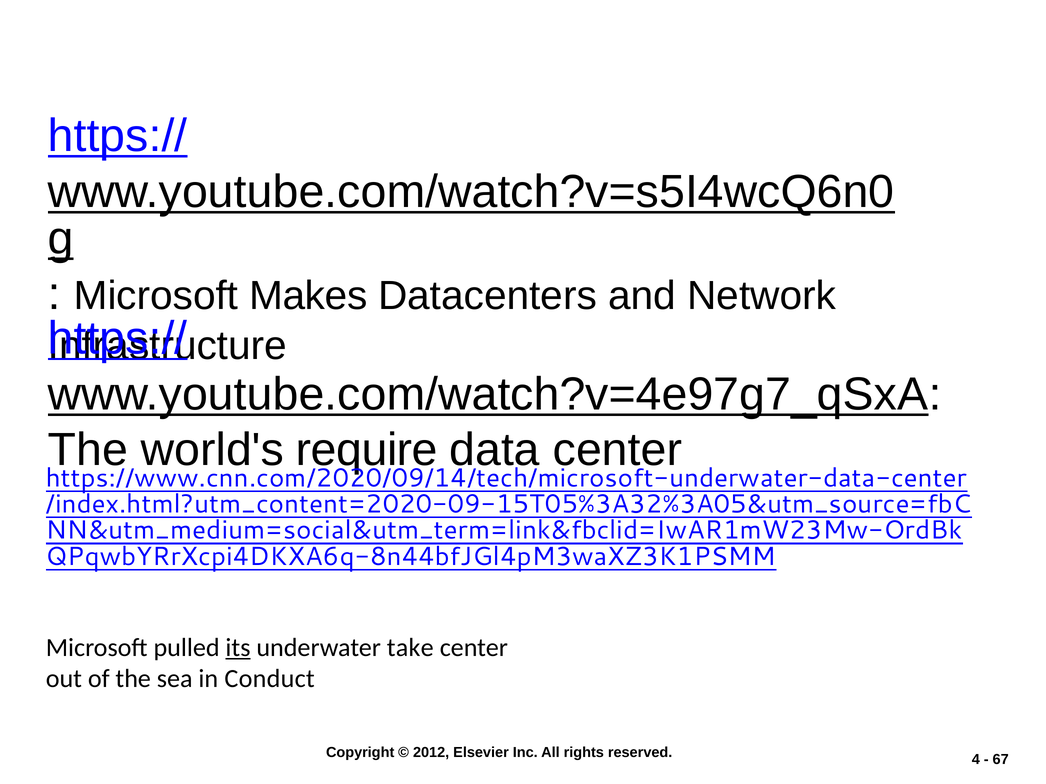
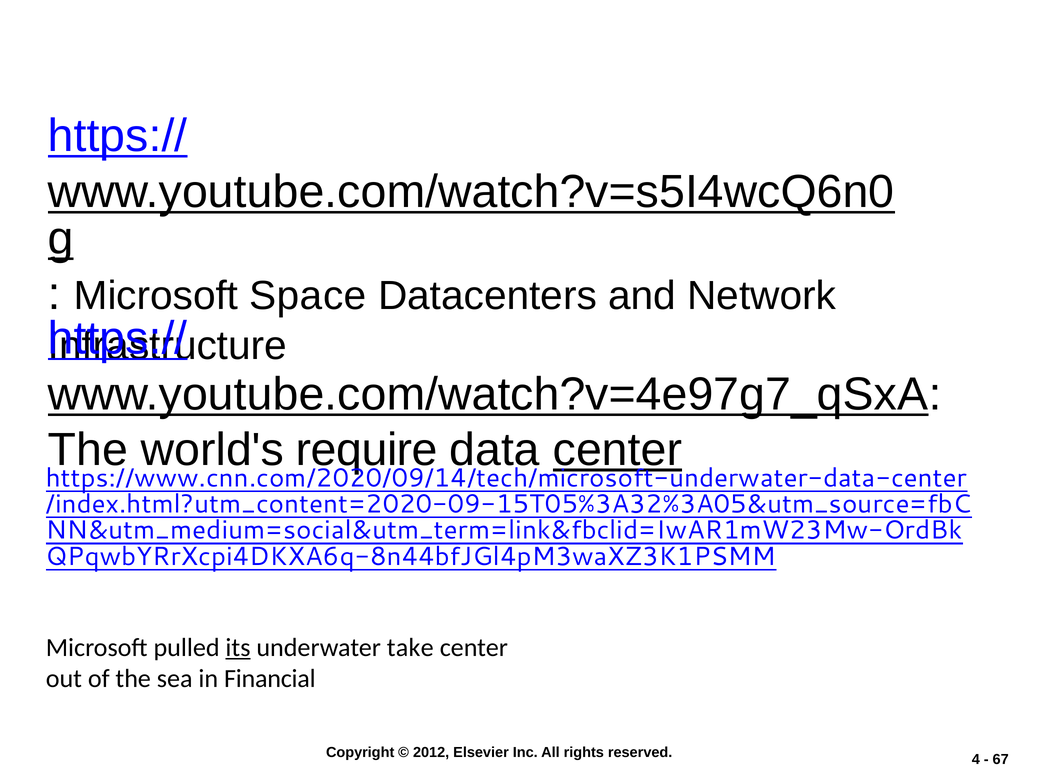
Makes: Makes -> Space
center at (617, 450) underline: none -> present
Conduct: Conduct -> Financial
